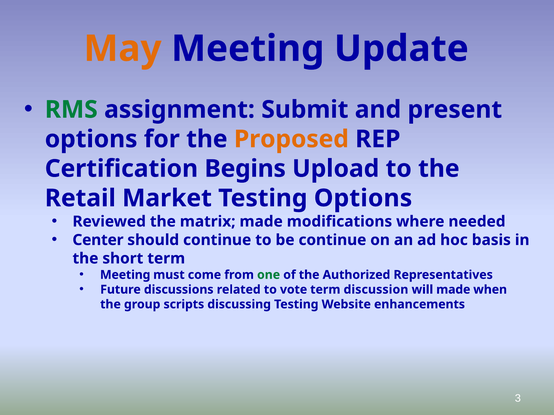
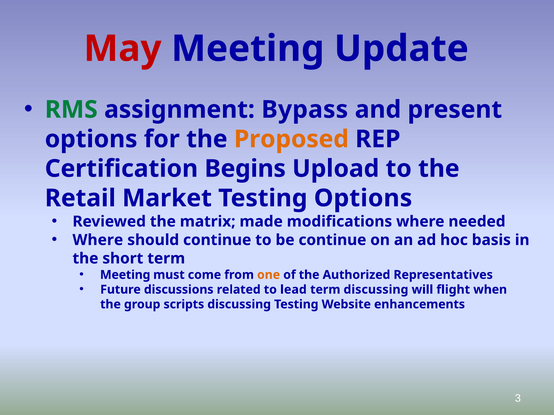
May colour: orange -> red
Submit: Submit -> Bypass
Center at (98, 240): Center -> Where
one colour: green -> orange
vote: vote -> lead
term discussion: discussion -> discussing
will made: made -> flight
